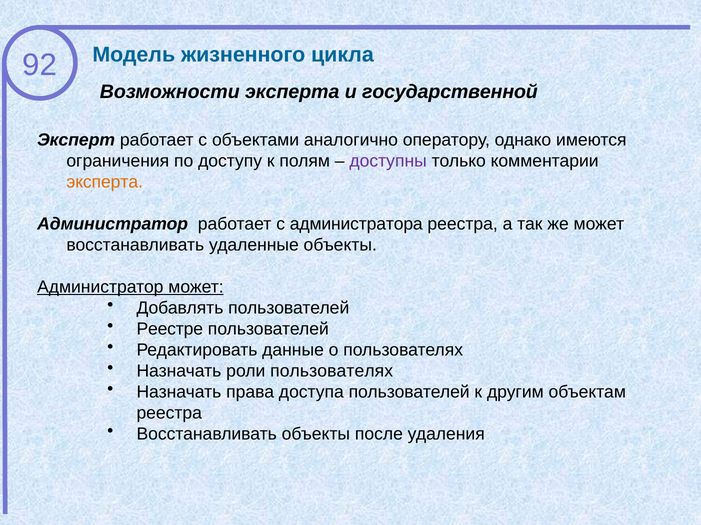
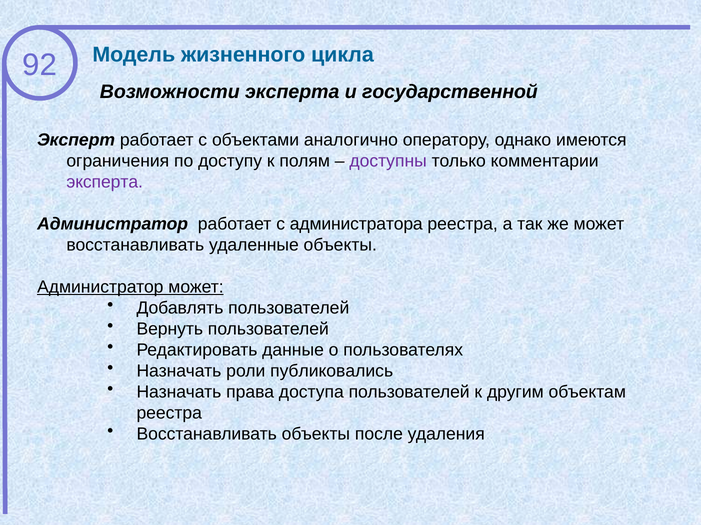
эксперта at (105, 182) colour: orange -> purple
Реестре: Реестре -> Вернуть
роли пользователях: пользователях -> публиковались
